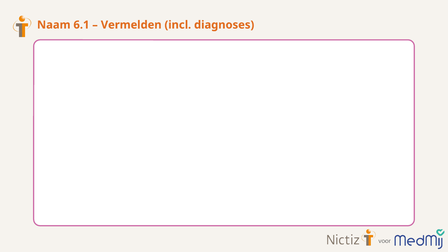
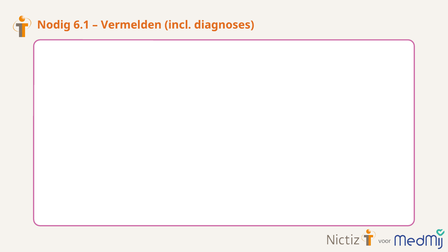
Naam: Naam -> Nodig
